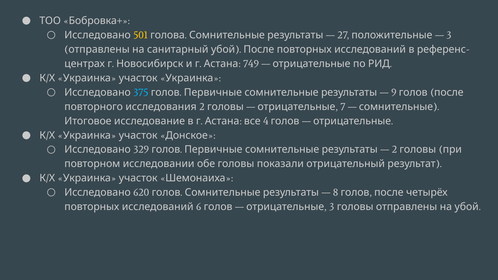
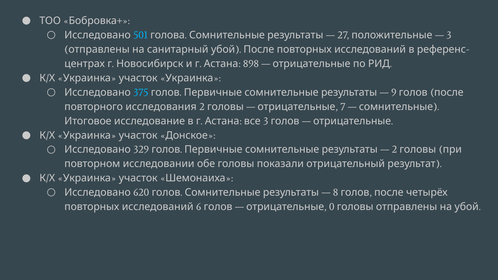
501 colour: yellow -> light blue
749: 749 -> 898
4 at (266, 121): 4 -> 3
3 at (332, 207): 3 -> 0
